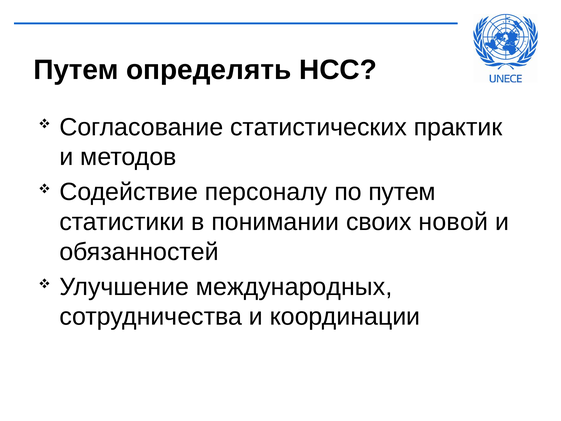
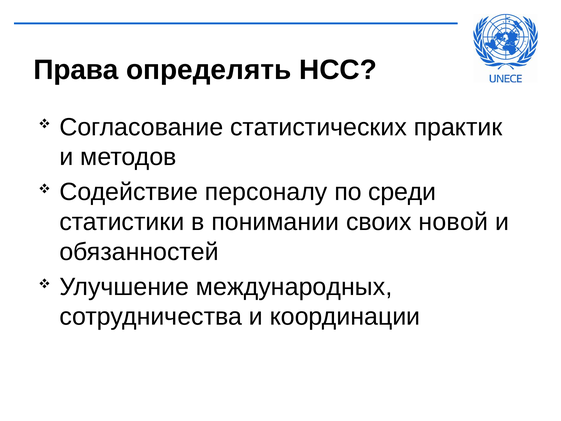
Путем at (76, 70): Путем -> Права
по путем: путем -> среди
